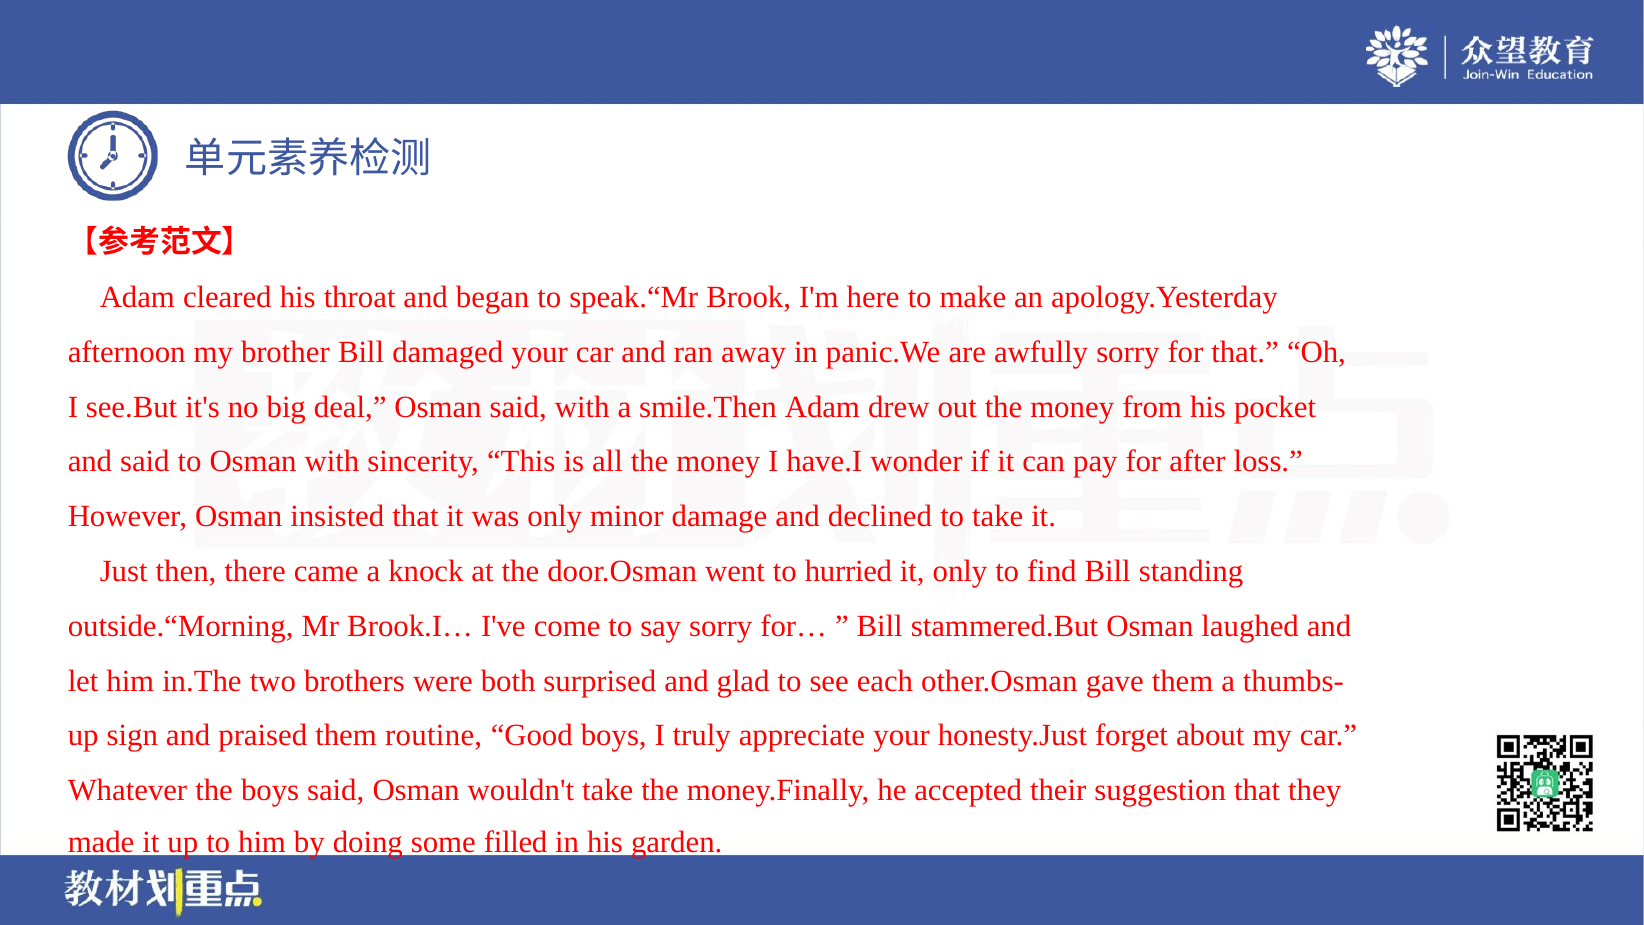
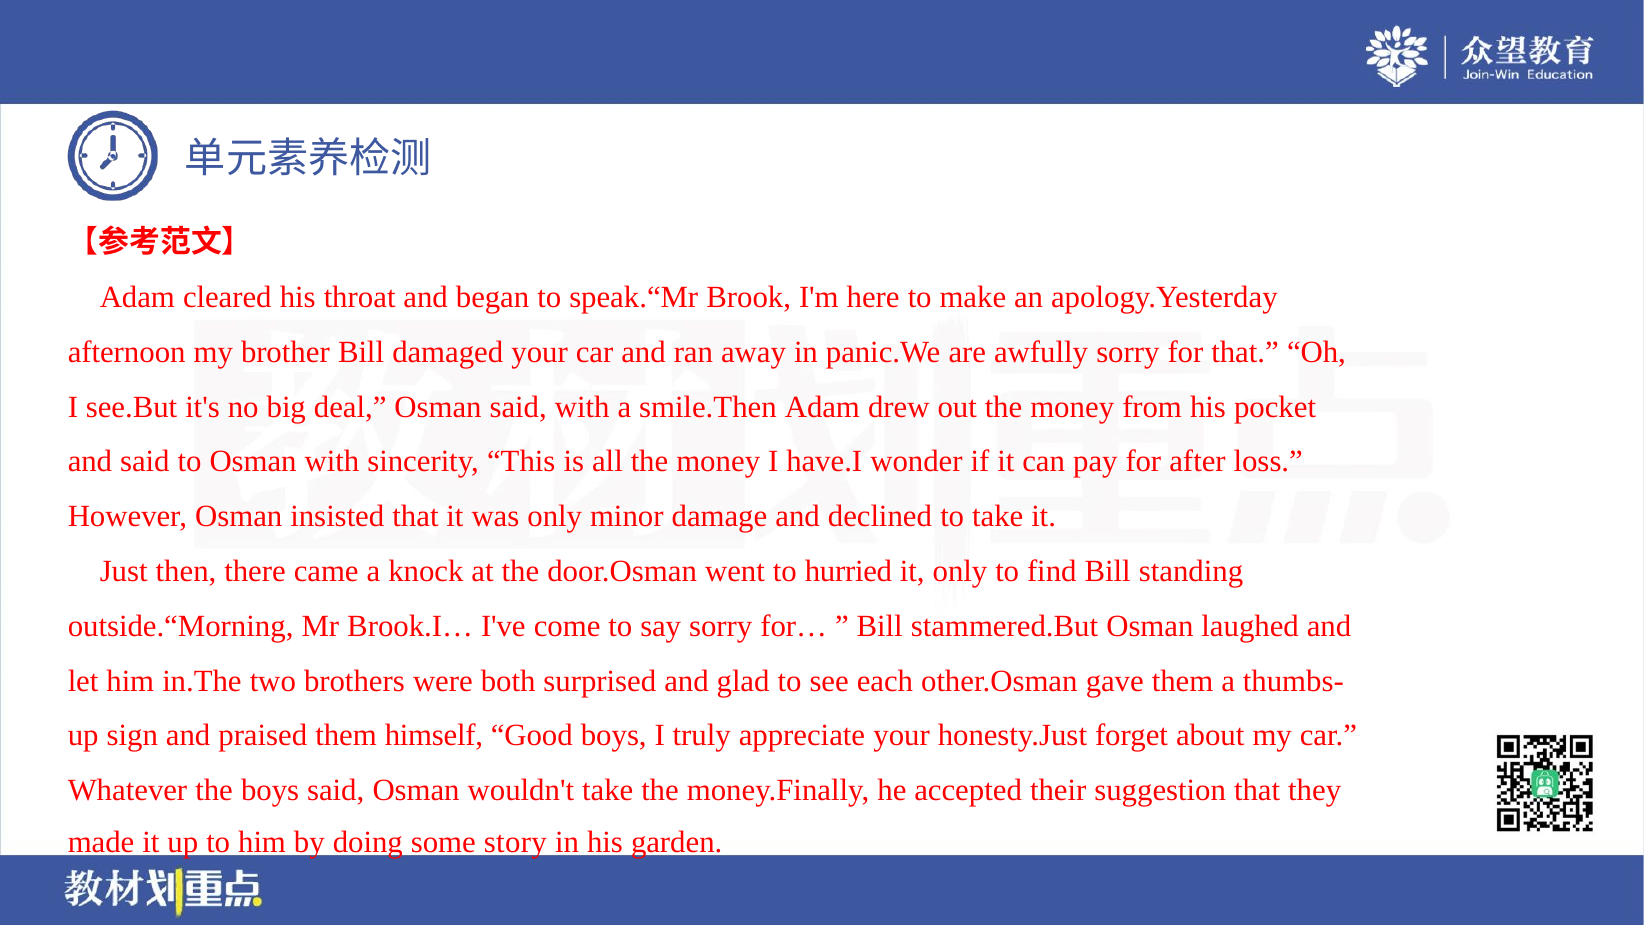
routine: routine -> himself
filled: filled -> story
